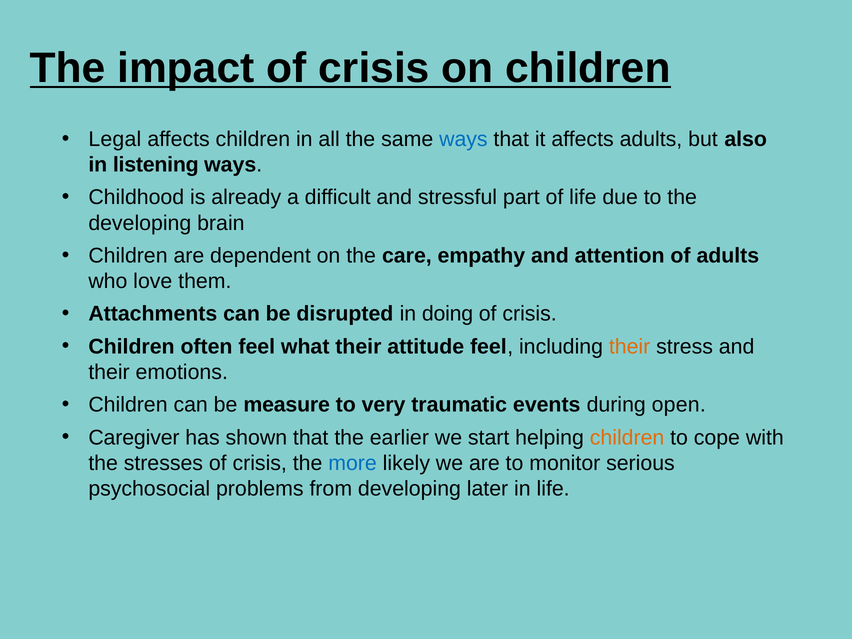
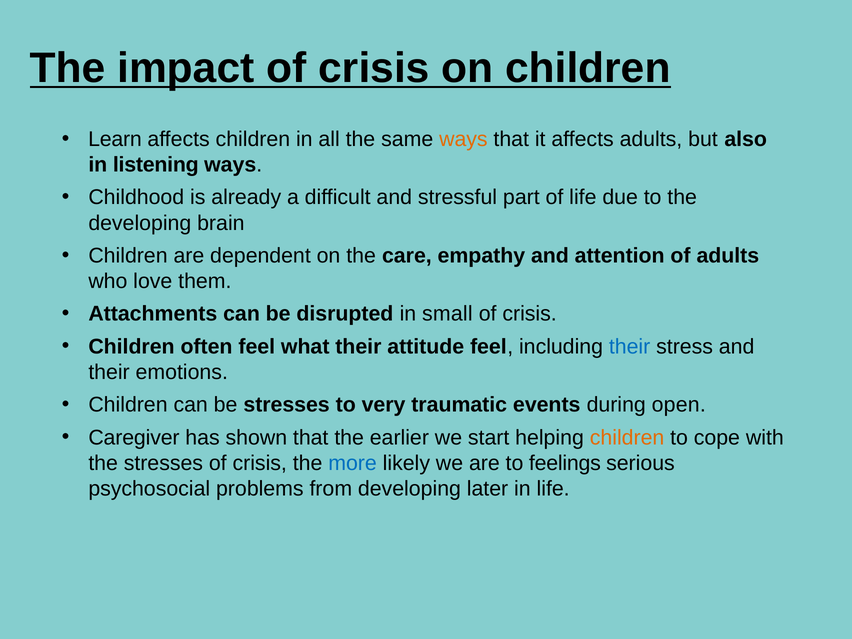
Legal: Legal -> Learn
ways at (463, 139) colour: blue -> orange
doing: doing -> small
their at (630, 347) colour: orange -> blue
be measure: measure -> stresses
monitor: monitor -> feelings
